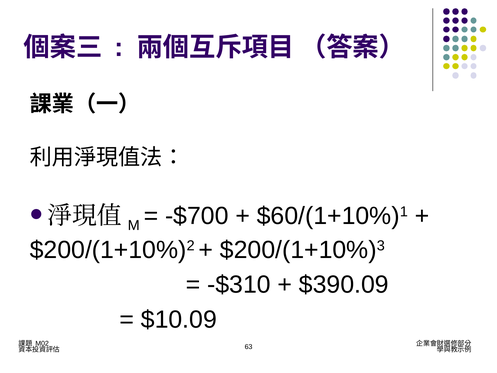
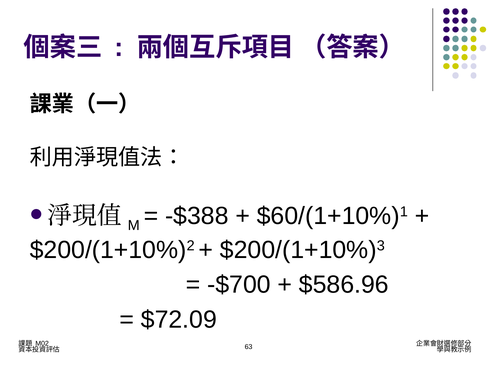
-$700: -$700 -> -$388
-$310: -$310 -> -$700
$390.09: $390.09 -> $586.96
$10.09: $10.09 -> $72.09
